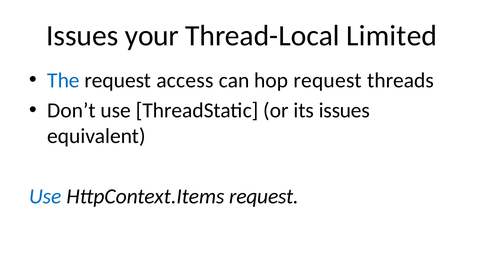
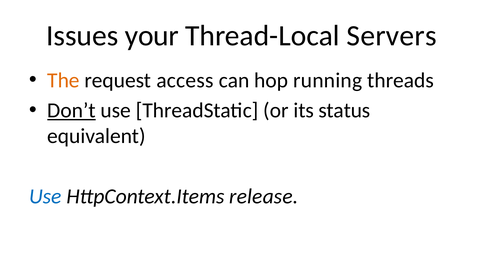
Limited: Limited -> Servers
The colour: blue -> orange
hop request: request -> running
Don’t underline: none -> present
its issues: issues -> status
HttpContext.Items request: request -> release
